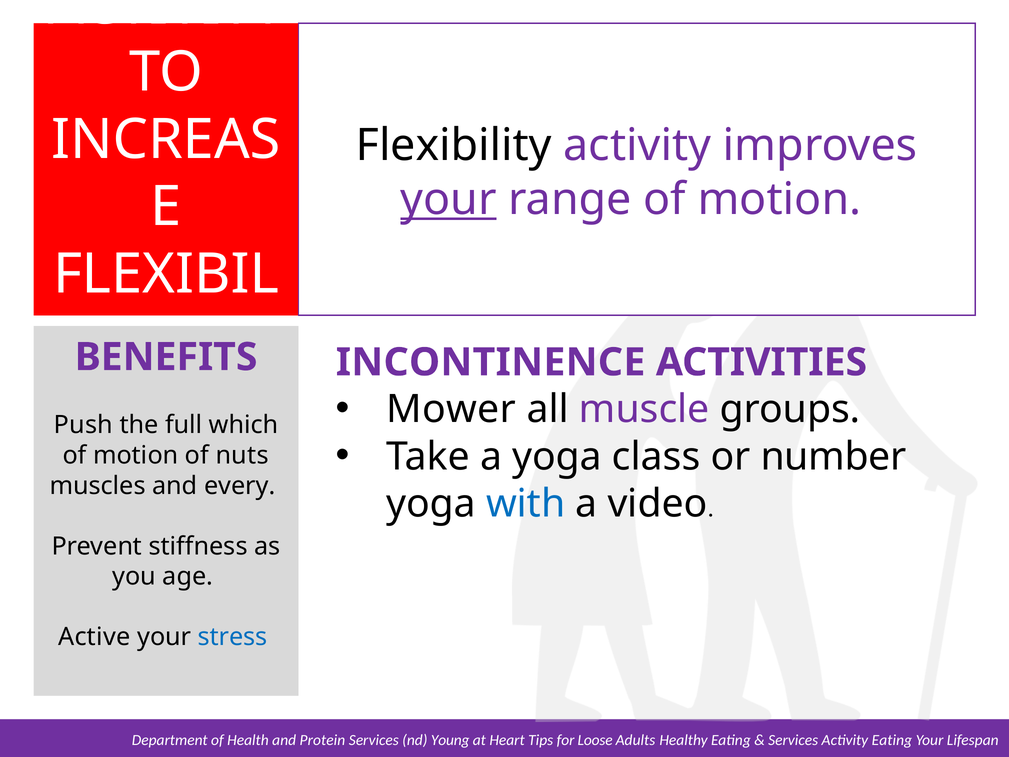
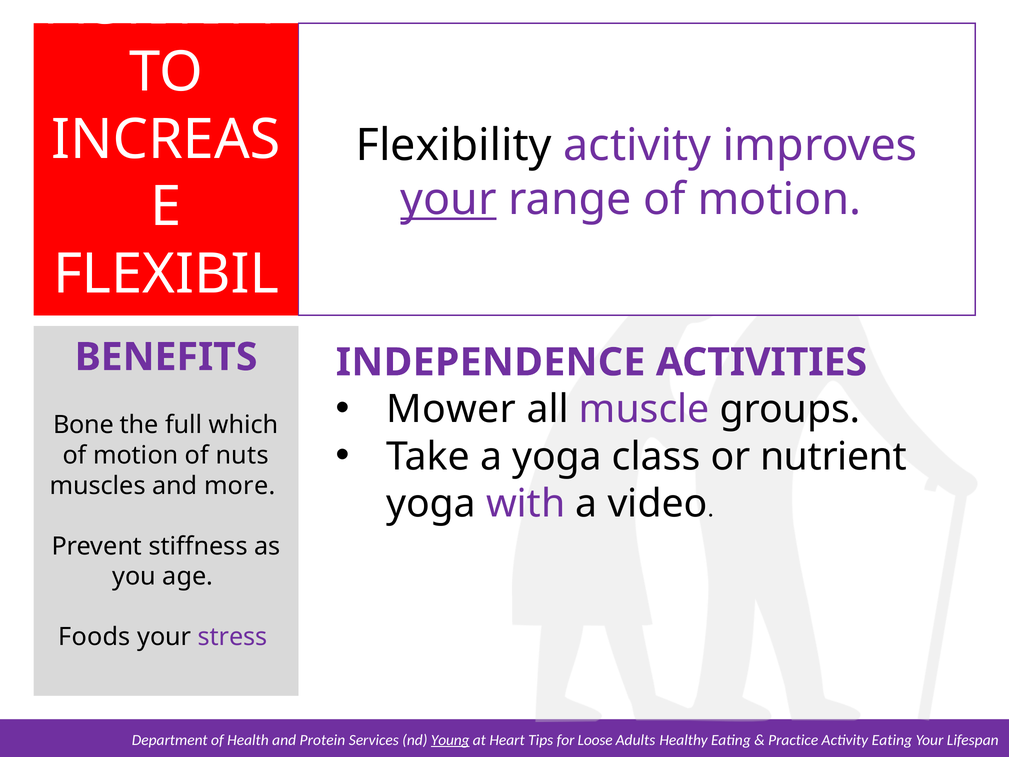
INCONTINENCE: INCONTINENCE -> INDEPENDENCE
Push: Push -> Bone
number: number -> nutrient
every: every -> more
with colour: blue -> purple
Active: Active -> Foods
stress colour: blue -> purple
Young underline: none -> present
Services at (793, 740): Services -> Practice
